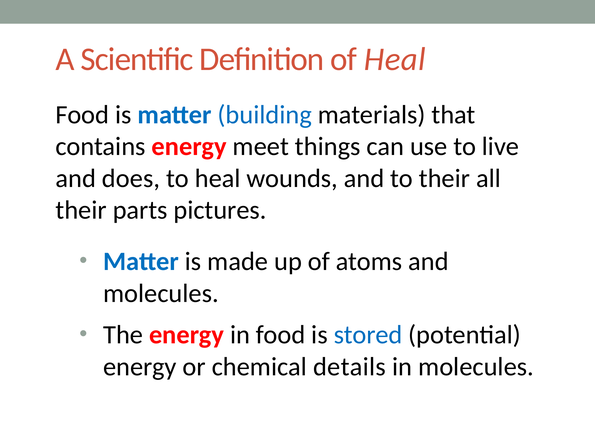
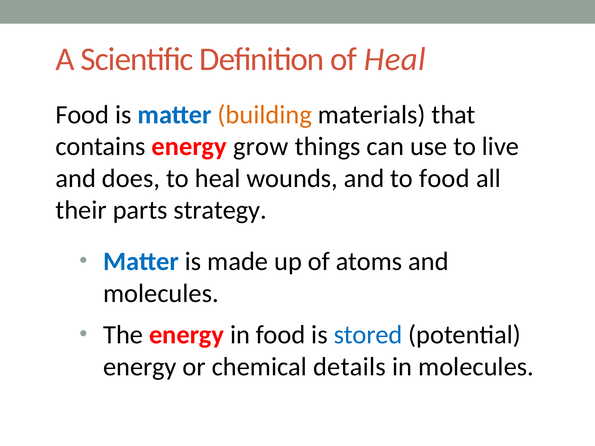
building colour: blue -> orange
meet: meet -> grow
to their: their -> food
pictures: pictures -> strategy
